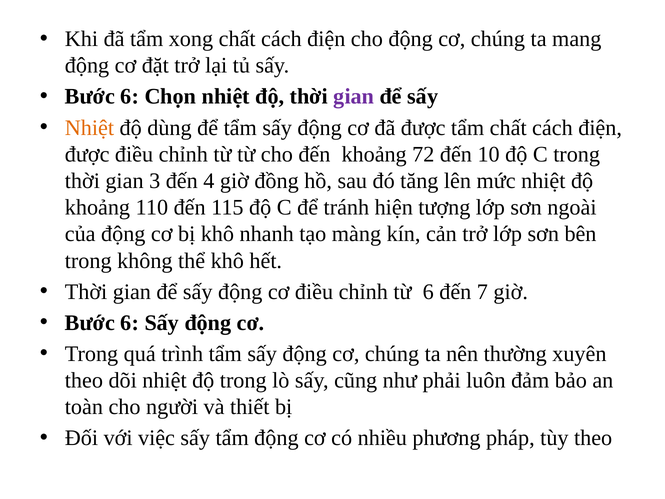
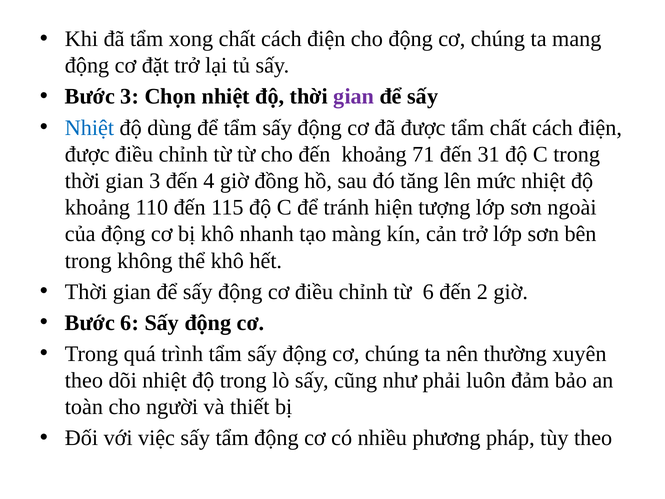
6 at (130, 97): 6 -> 3
Nhiệt at (89, 128) colour: orange -> blue
72: 72 -> 71
10: 10 -> 31
7: 7 -> 2
